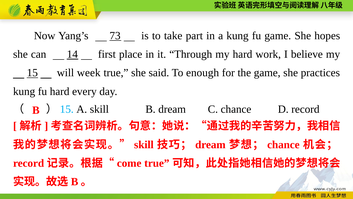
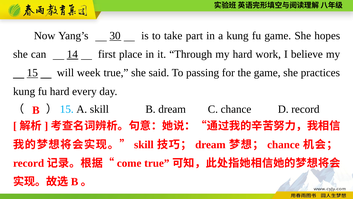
73: 73 -> 30
enough: enough -> passing
